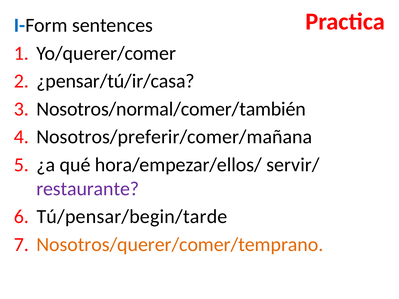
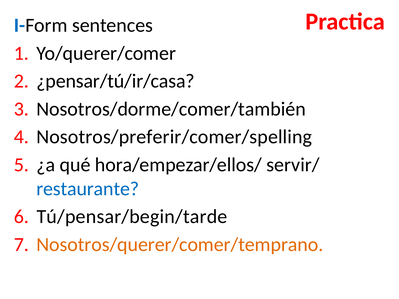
Nosotros/normal/comer/también: Nosotros/normal/comer/también -> Nosotros/dorme/comer/también
Nosotros/preferir/comer/mañana: Nosotros/preferir/comer/mañana -> Nosotros/preferir/comer/spelling
restaurante colour: purple -> blue
